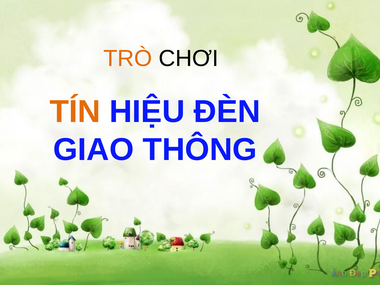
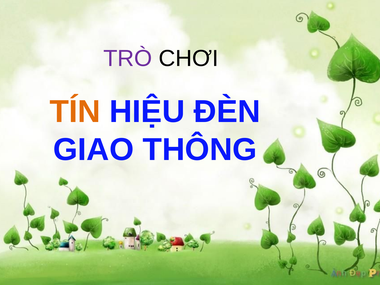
TRÒ colour: orange -> purple
